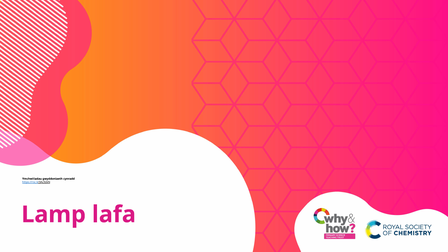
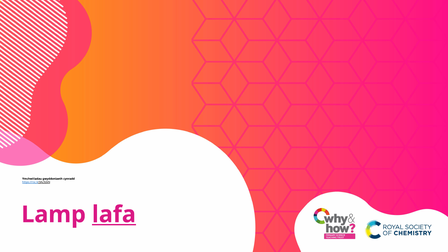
lafa underline: none -> present
